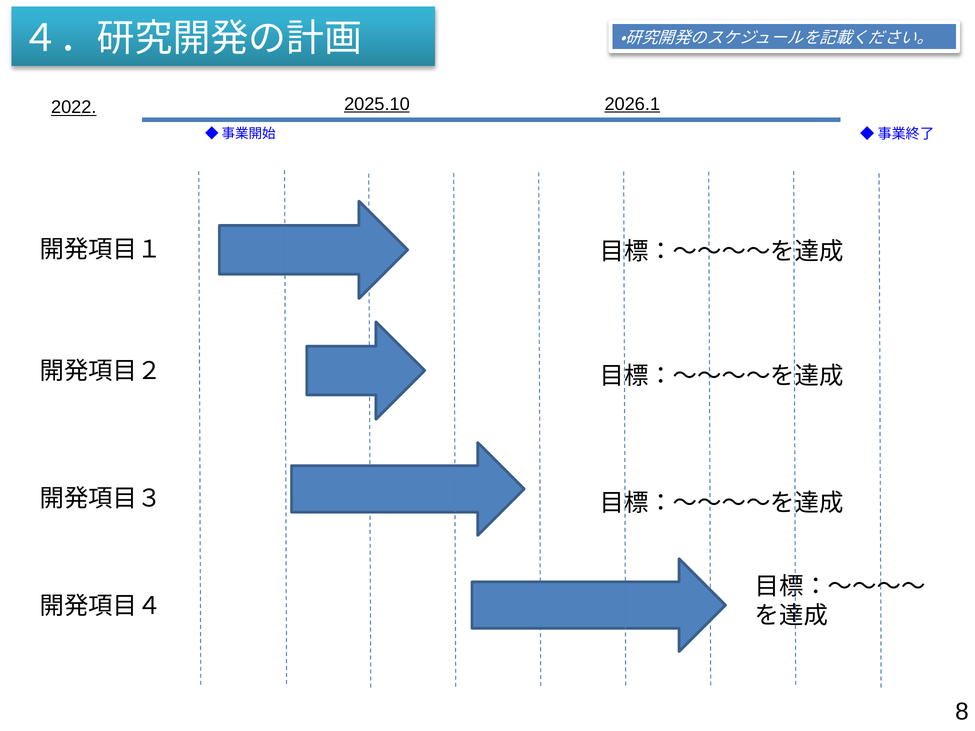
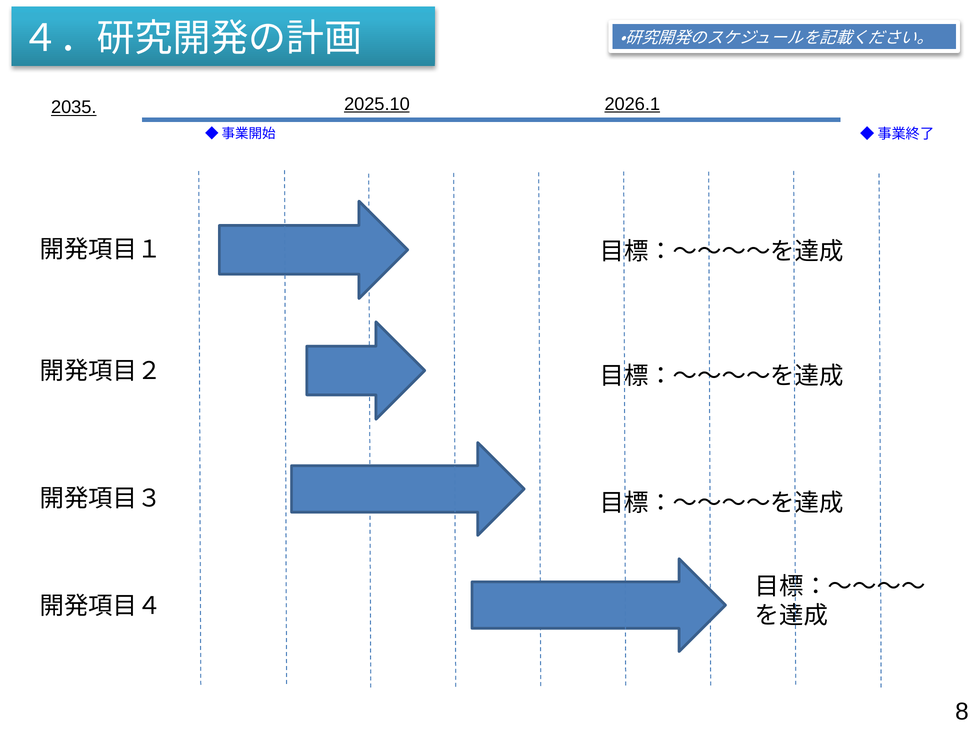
2022: 2022 -> 2035
